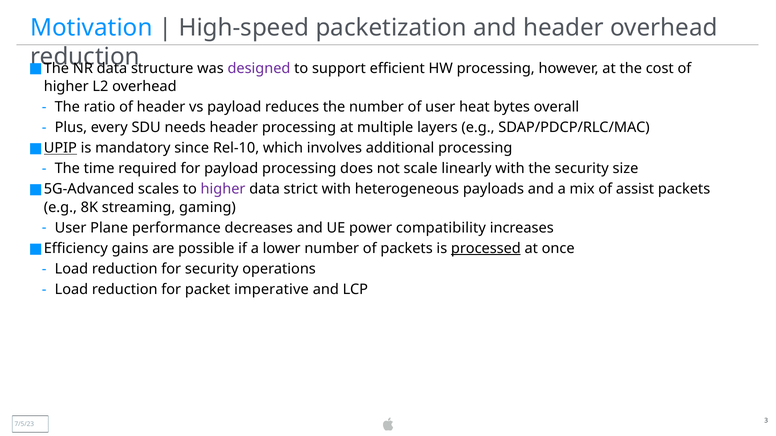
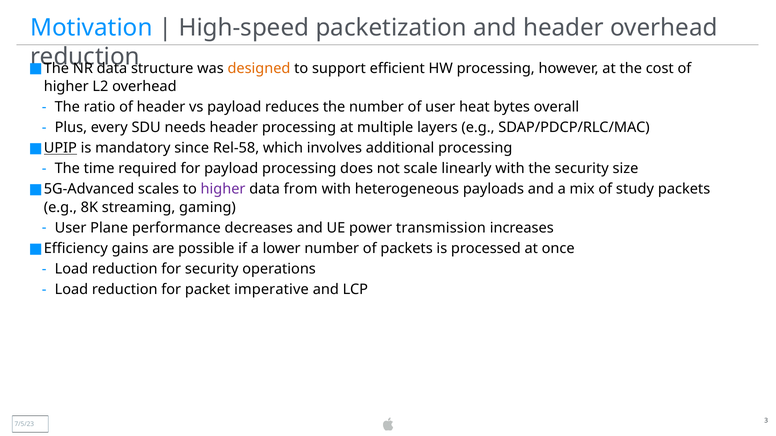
designed colour: purple -> orange
Rel-10: Rel-10 -> Rel-58
strict: strict -> from
assist: assist -> study
compatibility: compatibility -> transmission
processed underline: present -> none
